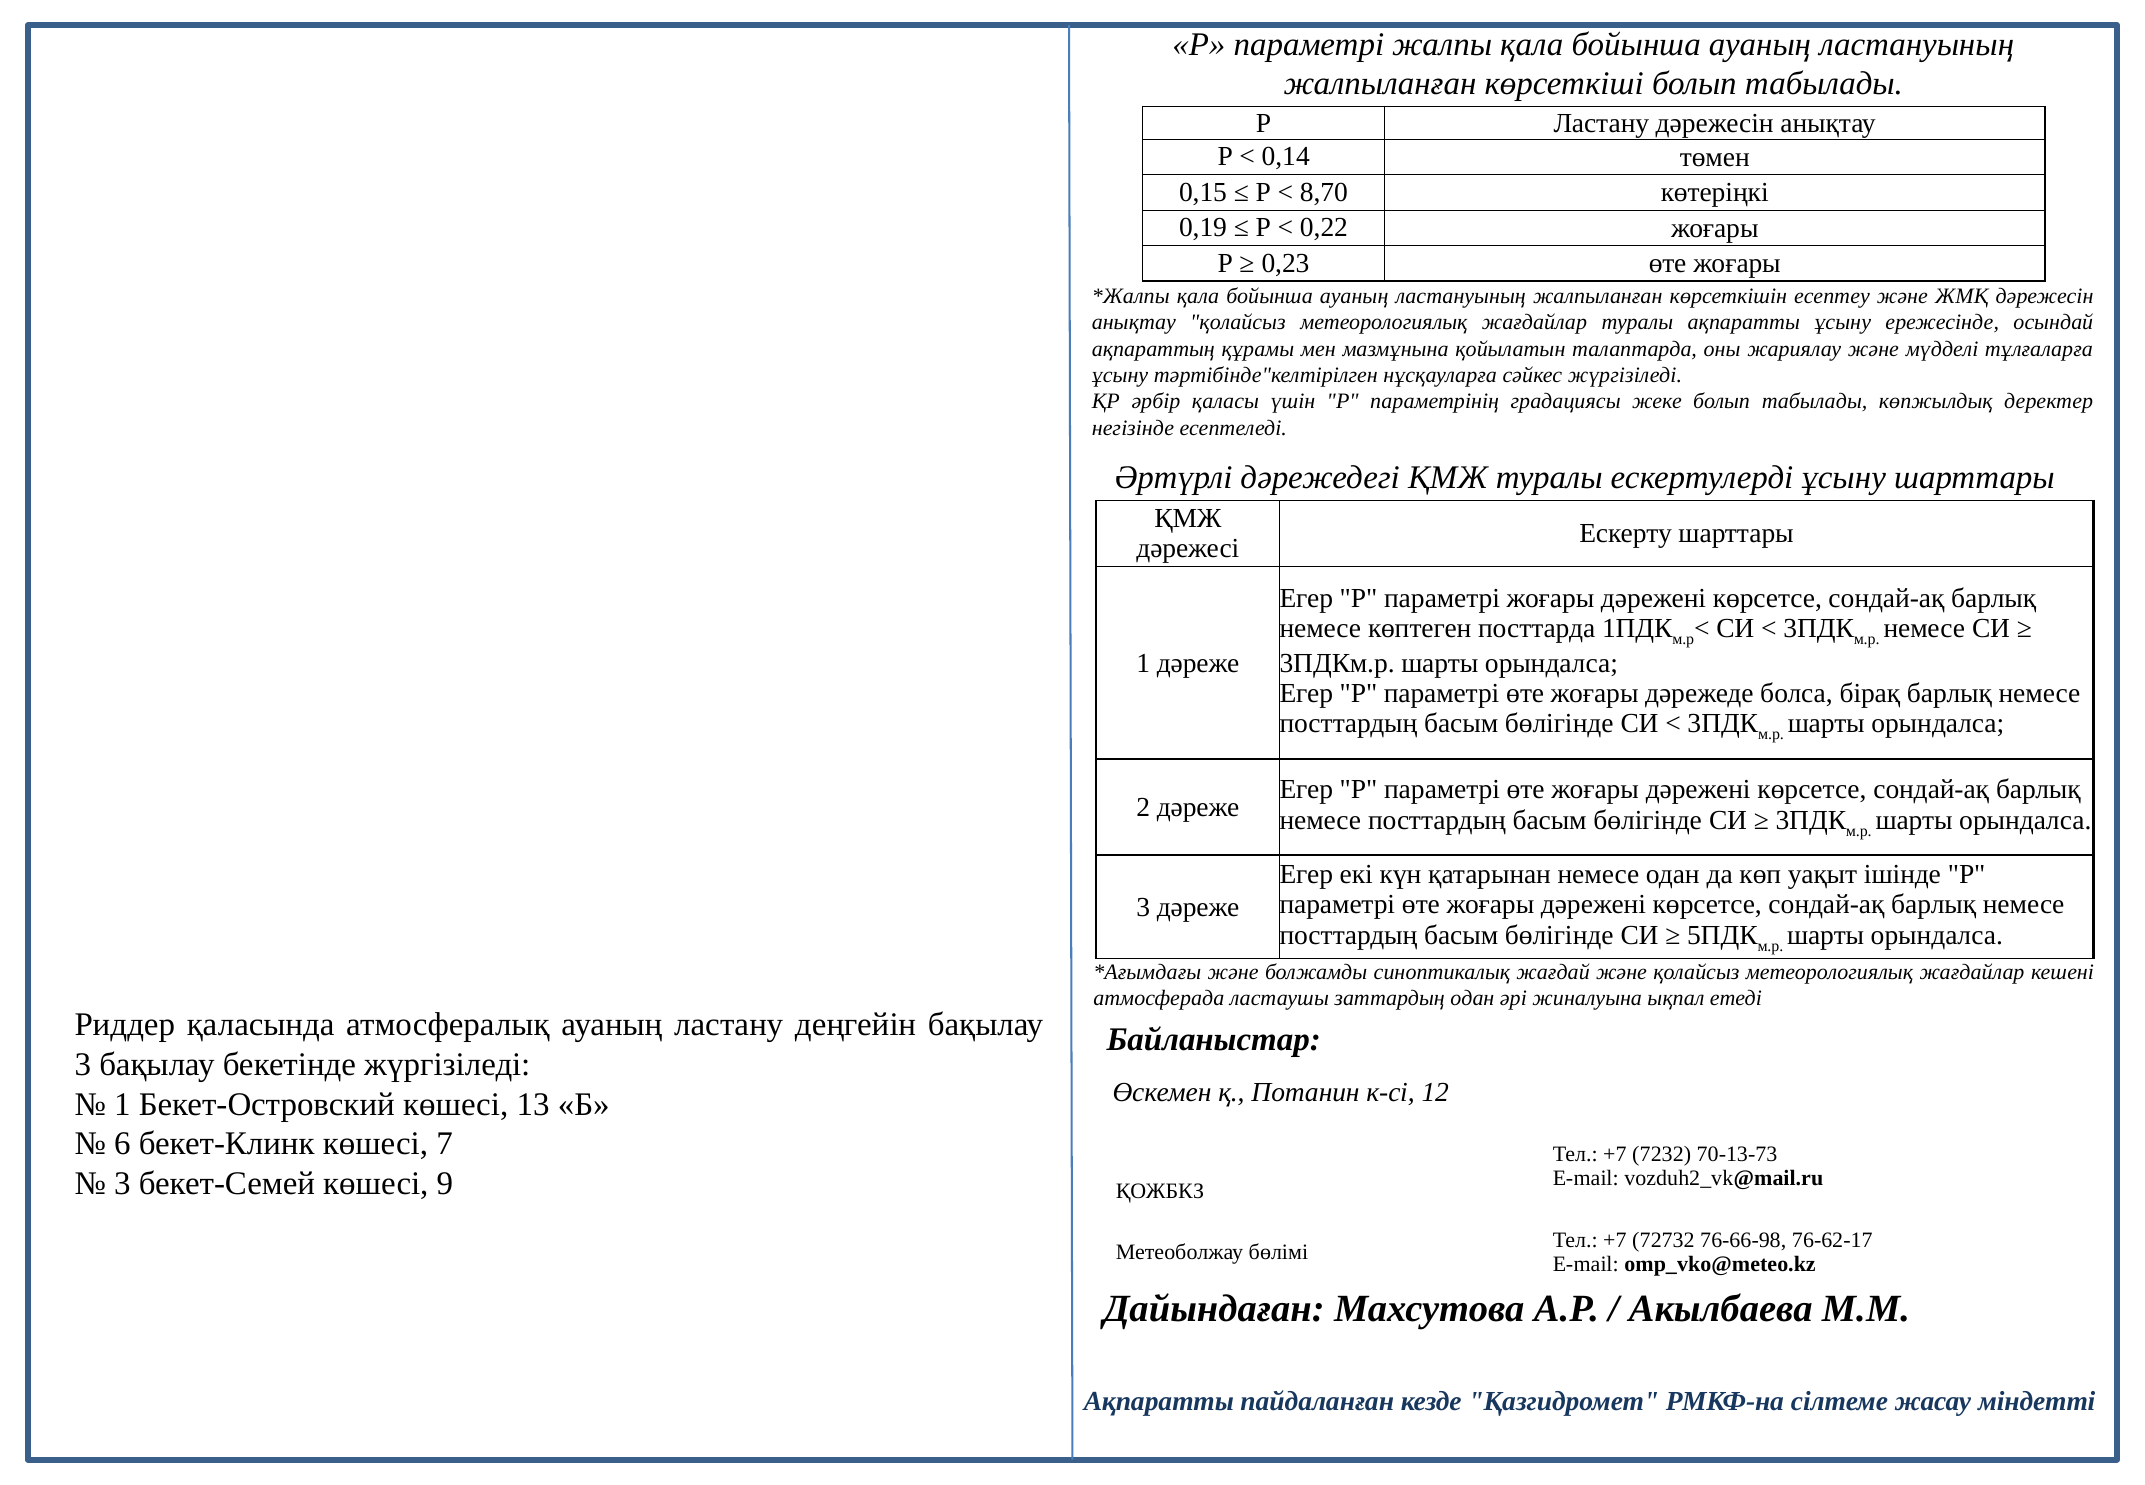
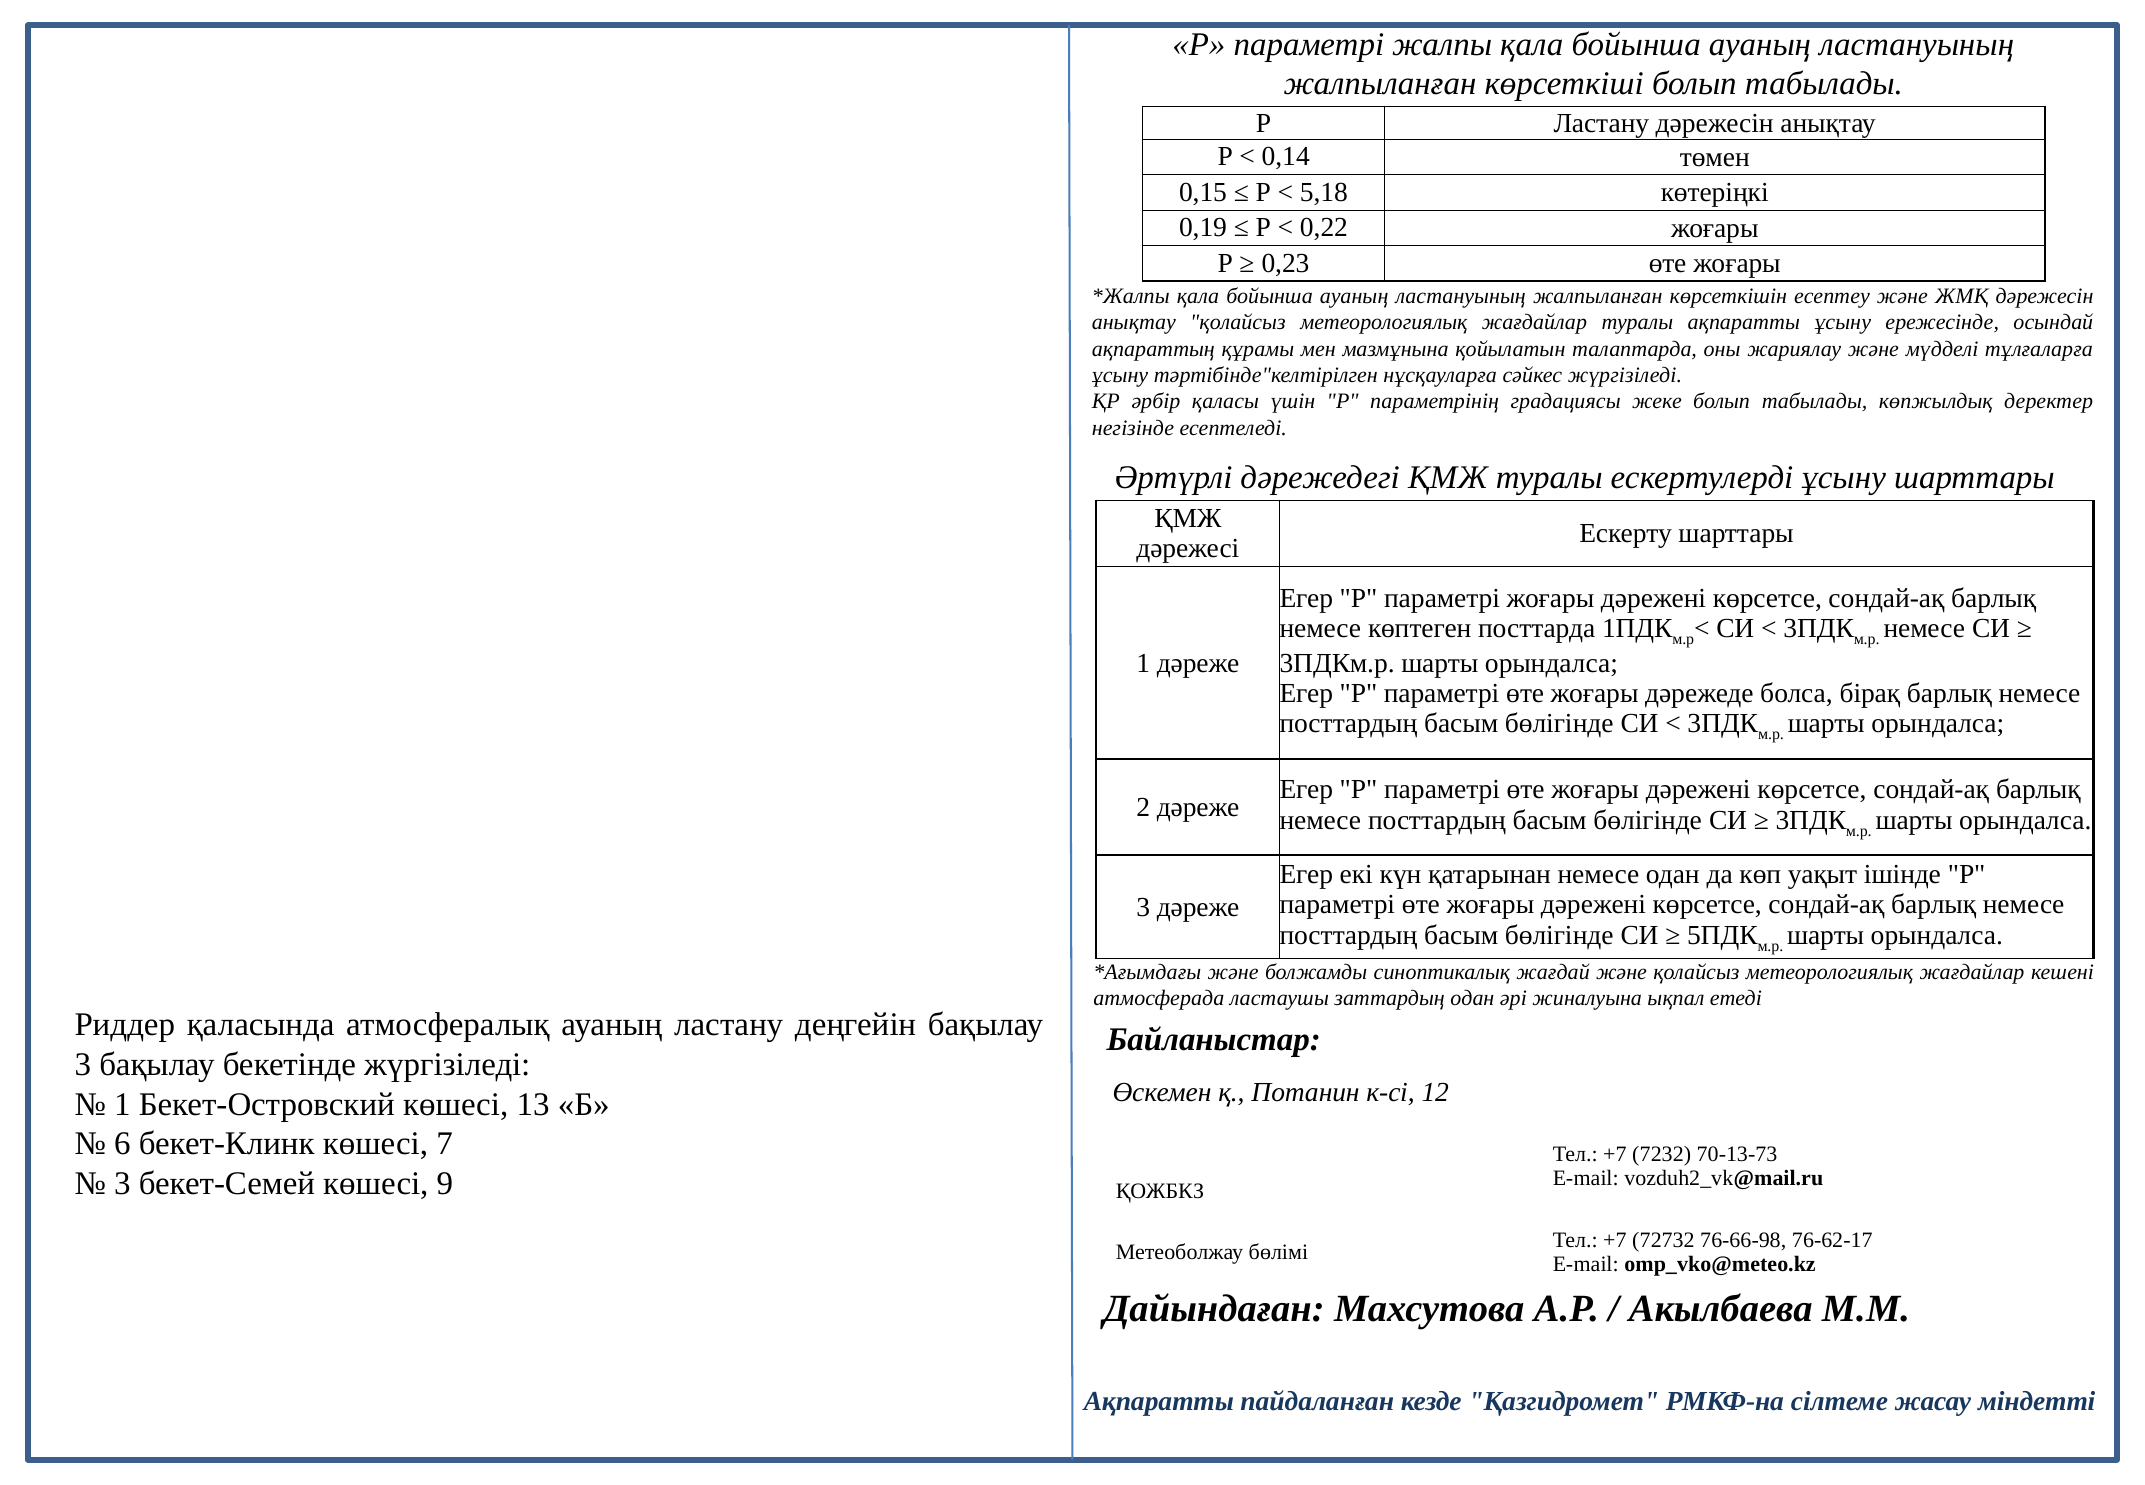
8,70: 8,70 -> 5,18
